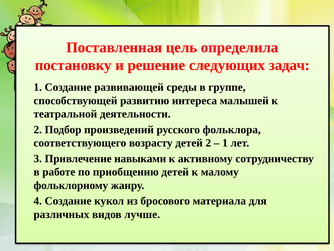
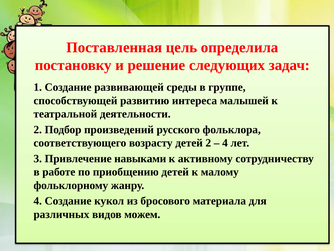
1 at (225, 143): 1 -> 4
лучше: лучше -> можем
